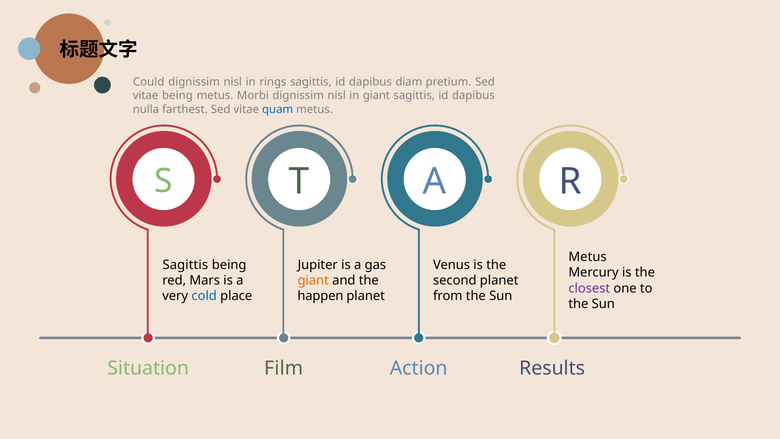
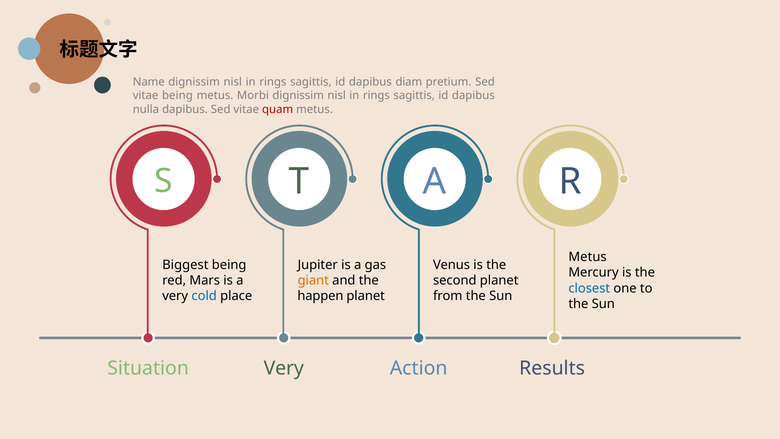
Could: Could -> Name
giant at (376, 96): giant -> rings
nulla farthest: farthest -> dapibus
quam colour: blue -> red
Sagittis at (185, 265): Sagittis -> Biggest
closest colour: purple -> blue
Film at (284, 368): Film -> Very
